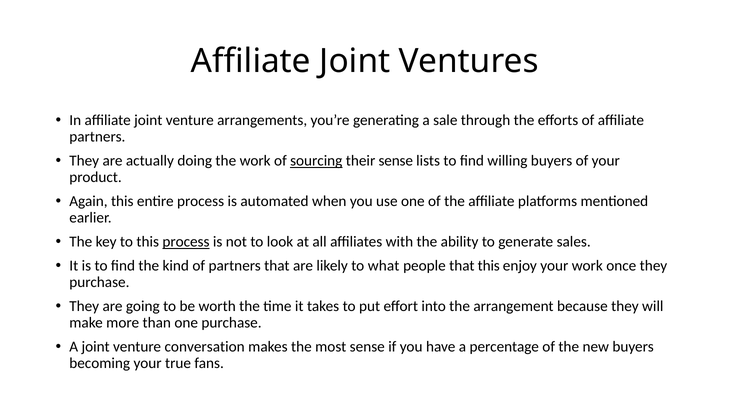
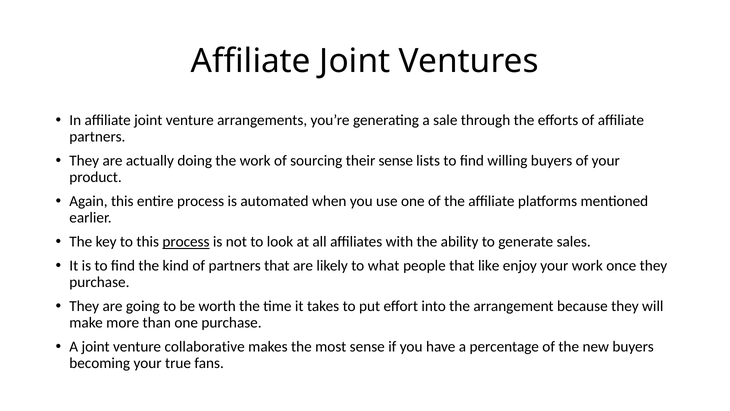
sourcing underline: present -> none
that this: this -> like
conversation: conversation -> collaborative
